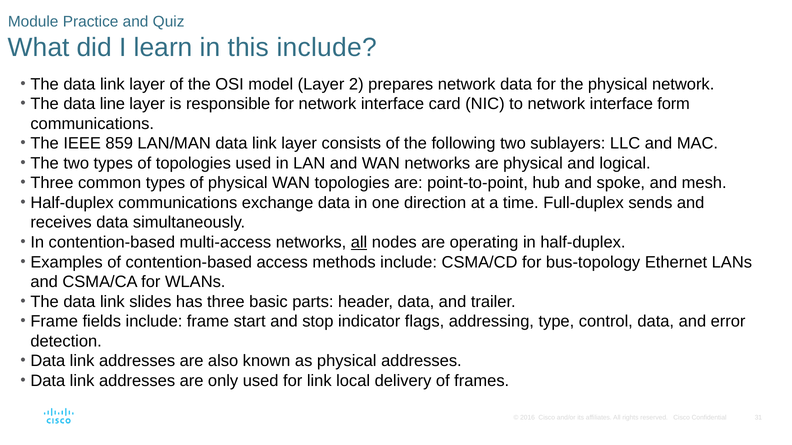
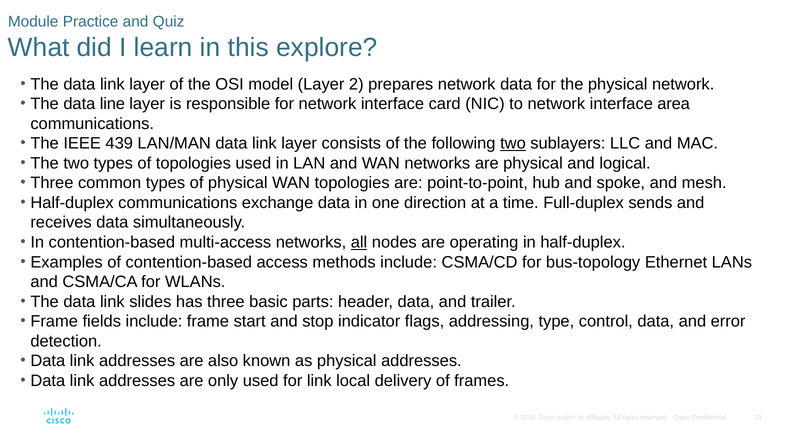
this include: include -> explore
form: form -> area
859: 859 -> 439
two at (513, 144) underline: none -> present
